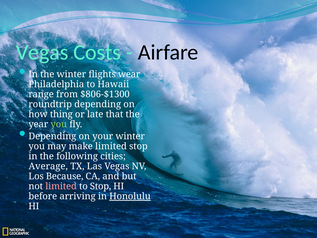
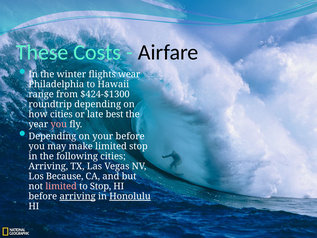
Vegas at (42, 52): Vegas -> These
$806-$1300: $806-$1300 -> $424-$1300
how thing: thing -> cities
that: that -> best
you at (59, 124) colour: light green -> pink
your winter: winter -> before
Average at (48, 166): Average -> Arriving
arriving at (78, 196) underline: none -> present
